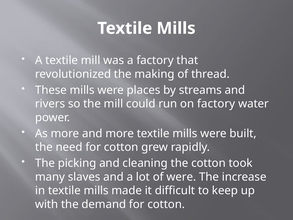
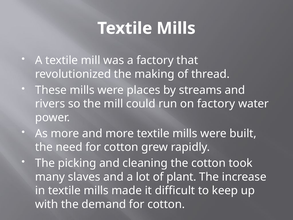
of were: were -> plant
